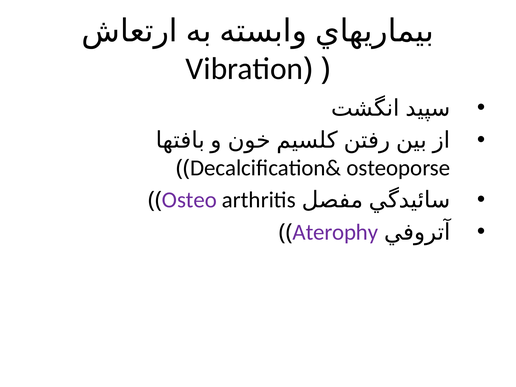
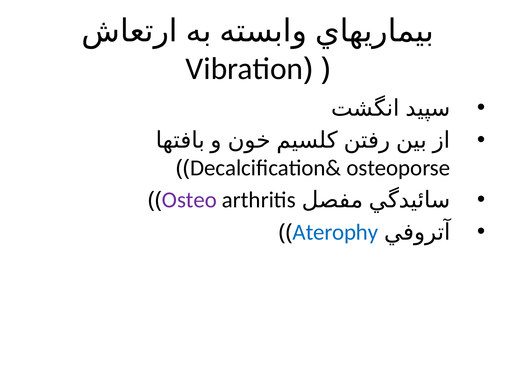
Aterophy colour: purple -> blue
